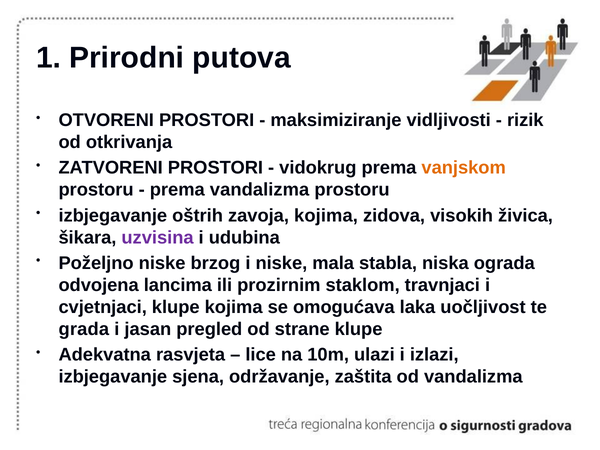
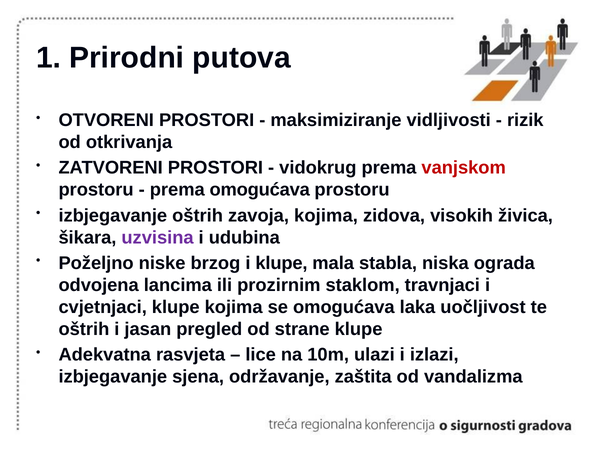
vanjskom colour: orange -> red
prema vandalizma: vandalizma -> omogućava
i niske: niske -> klupe
grada at (84, 329): grada -> oštrih
